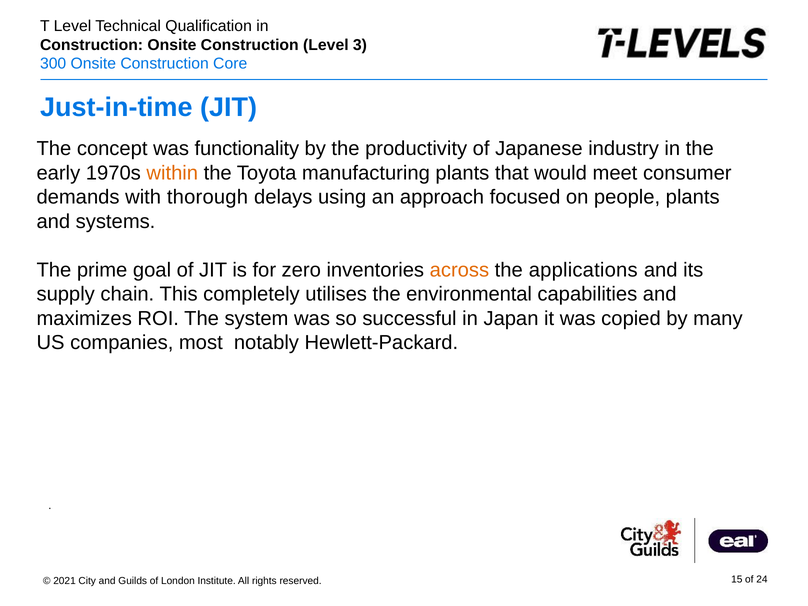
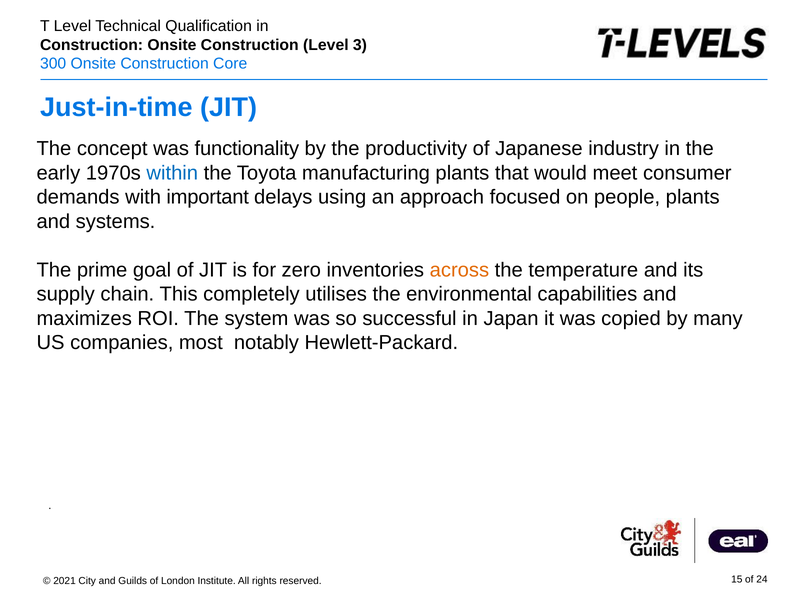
within colour: orange -> blue
thorough: thorough -> important
applications: applications -> temperature
